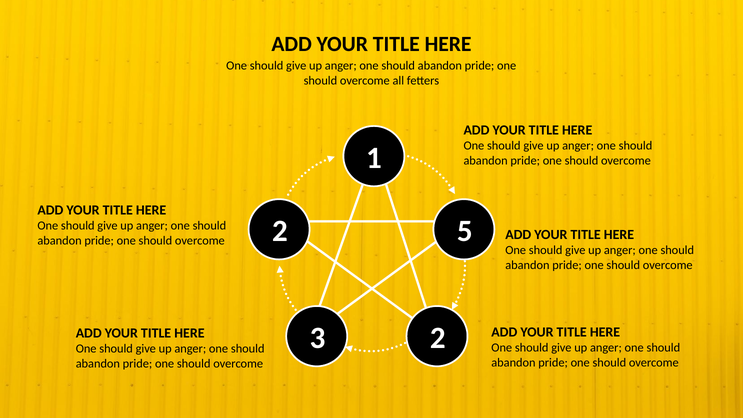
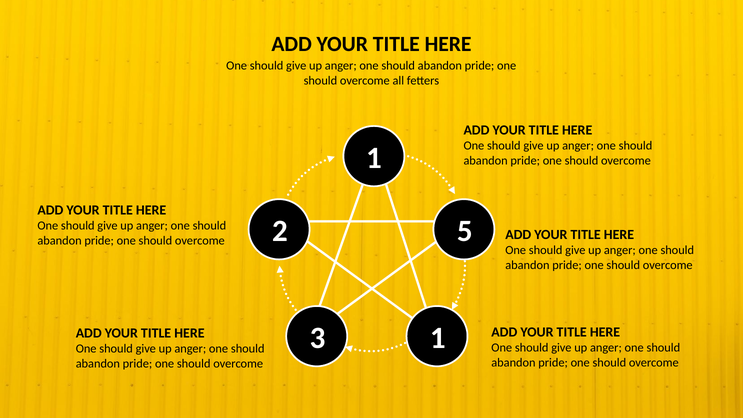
3 2: 2 -> 1
